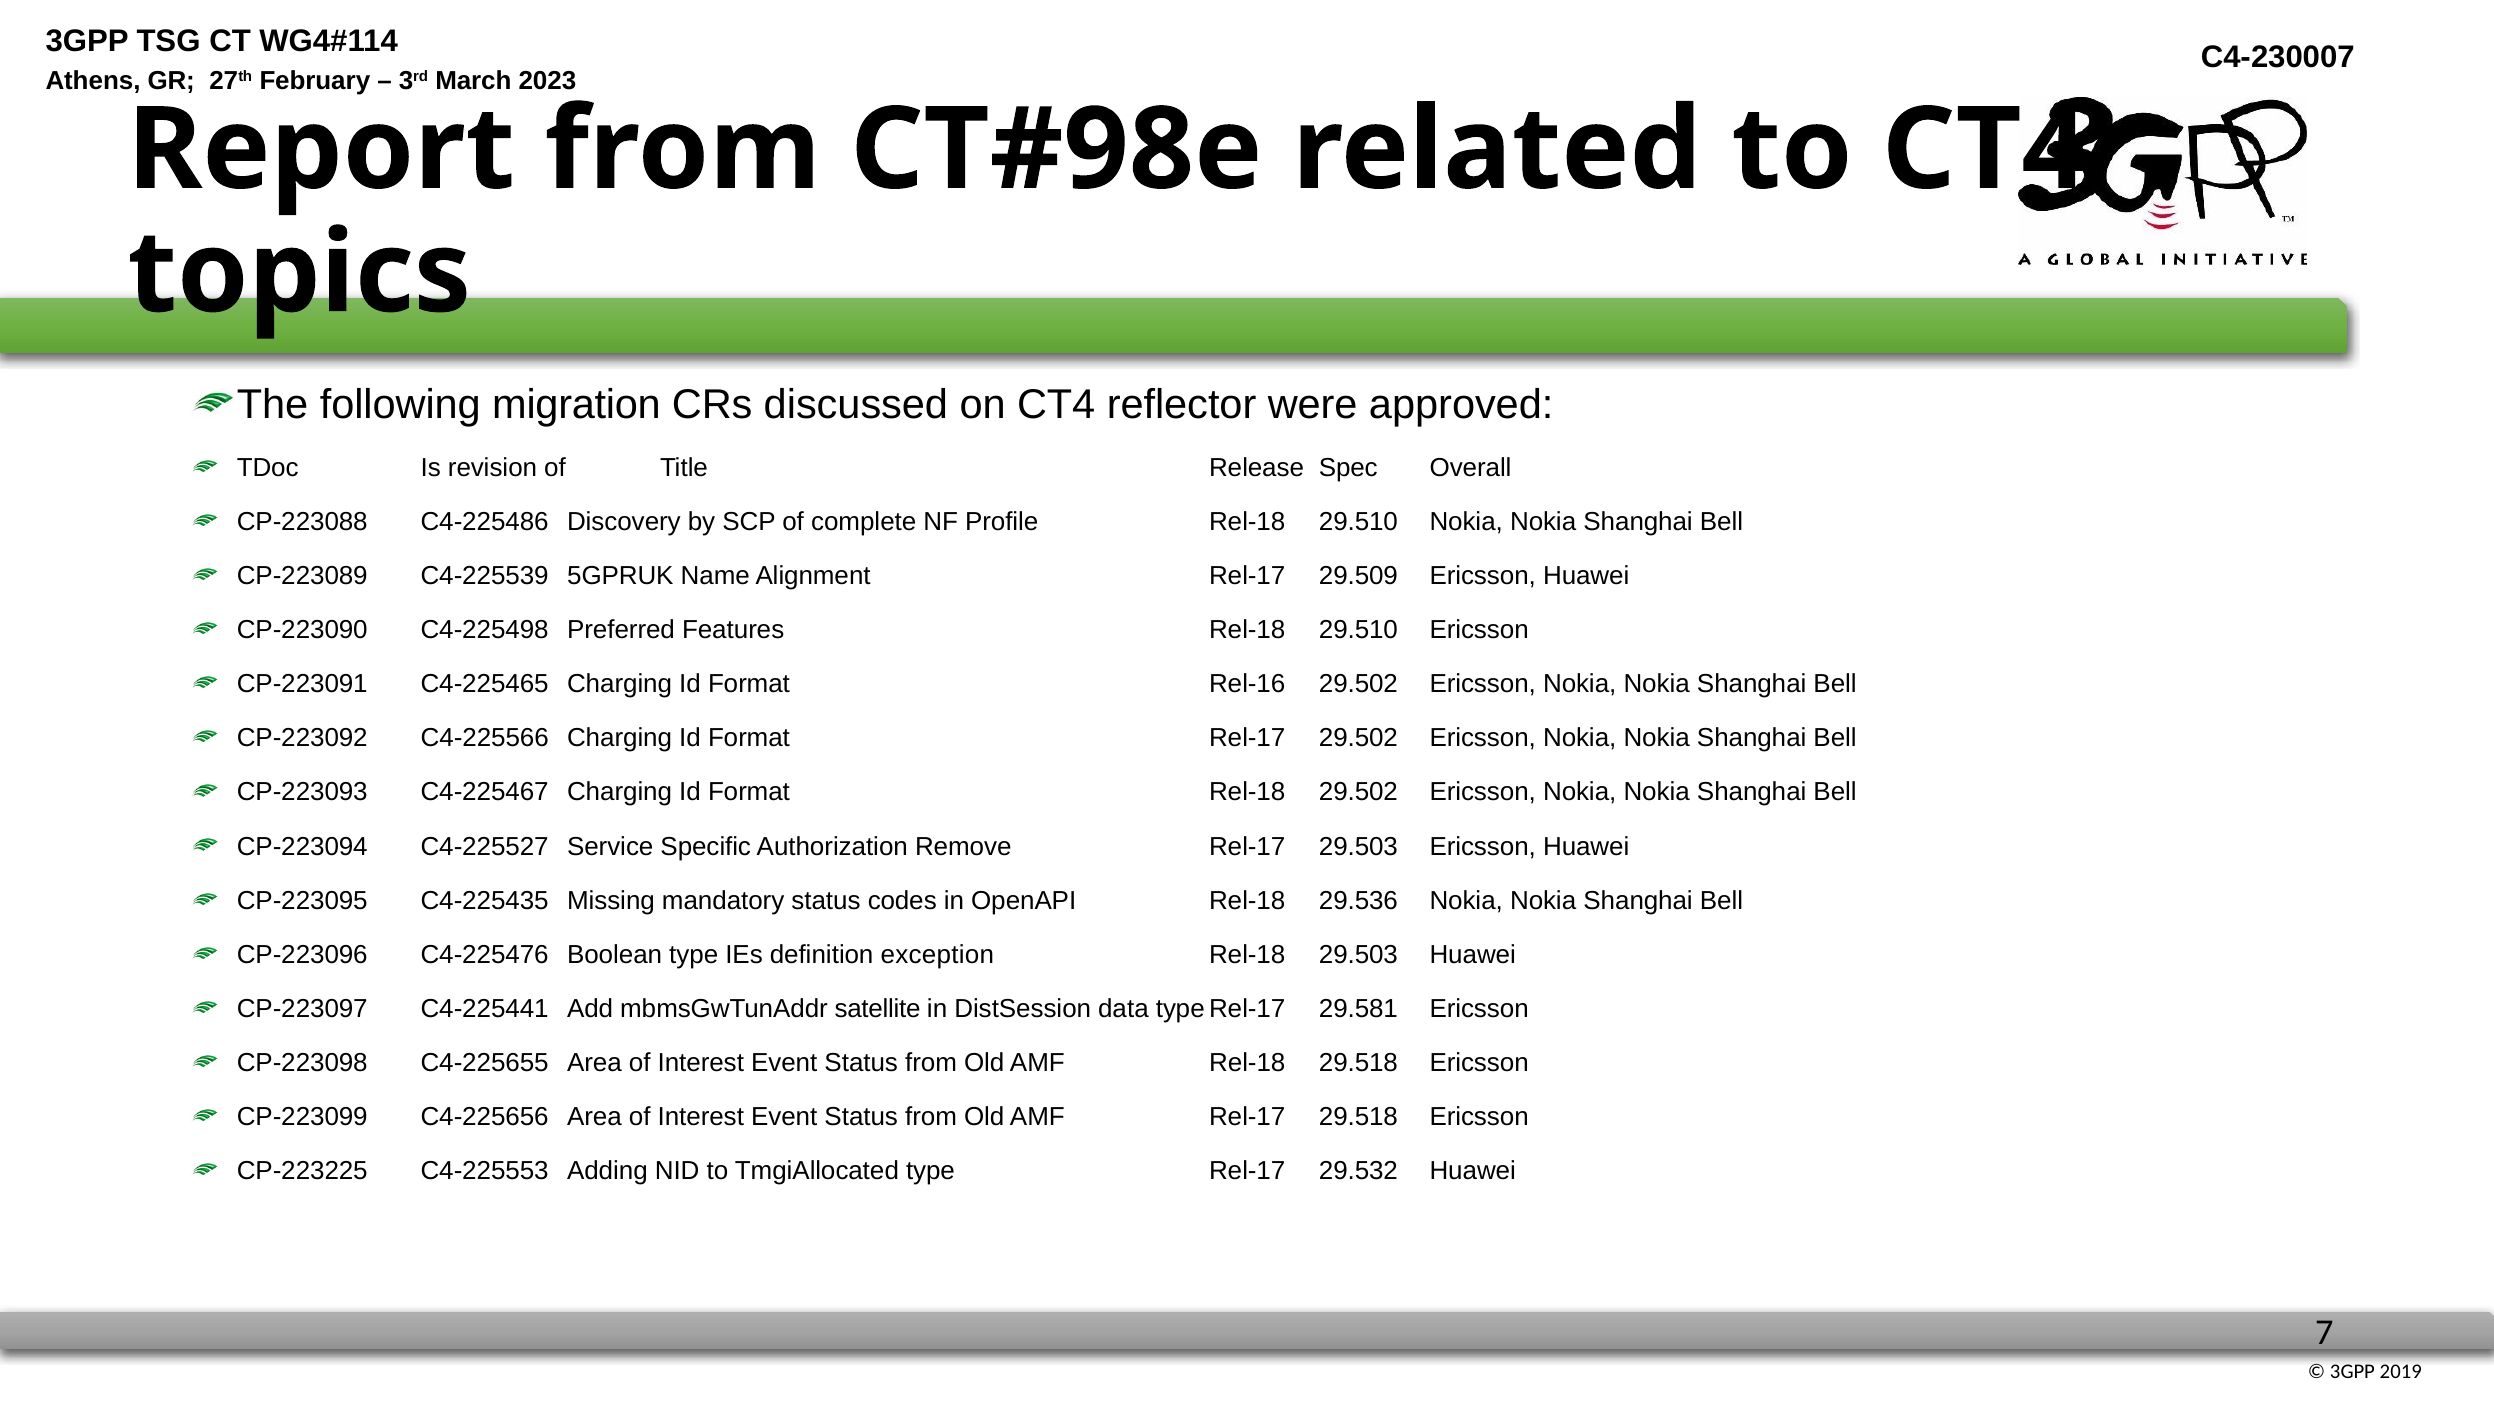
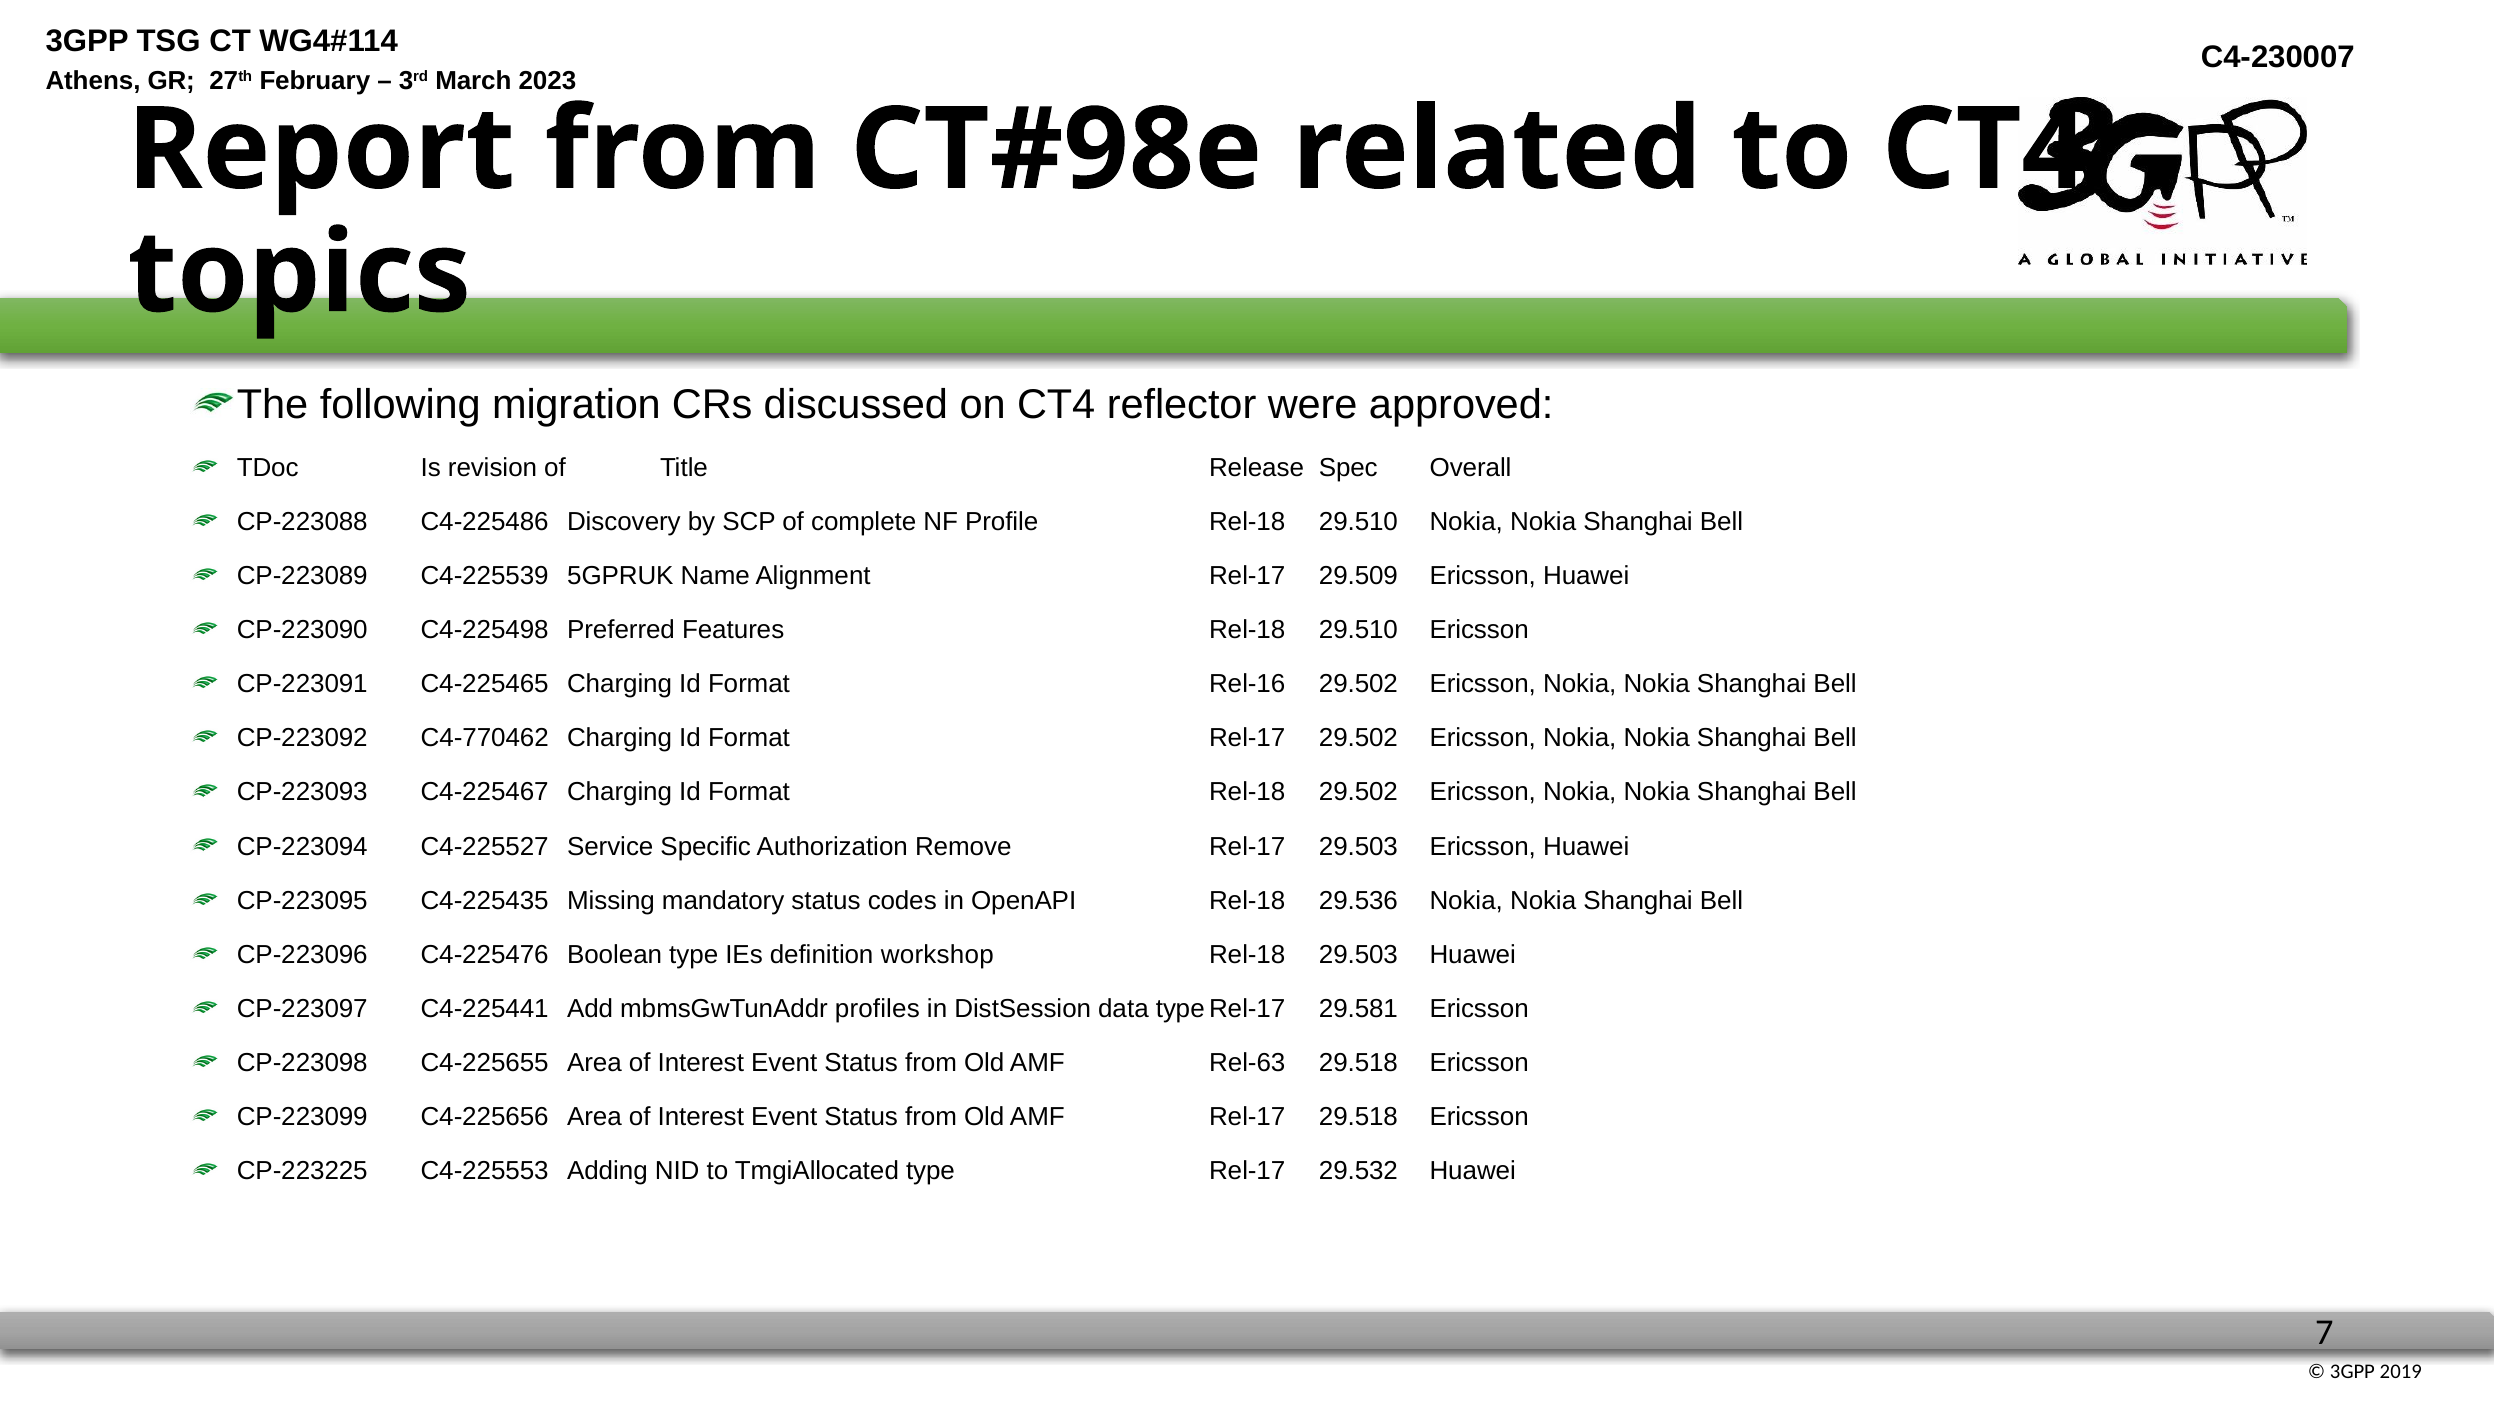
C4-225566: C4-225566 -> C4-770462
exception: exception -> workshop
satellite: satellite -> profiles
AMF Rel-18: Rel-18 -> Rel-63
